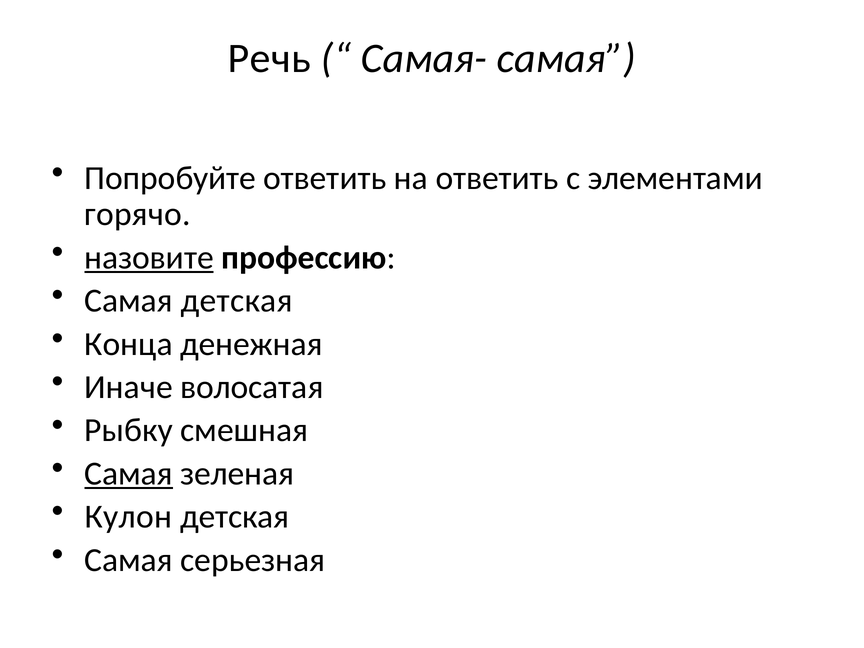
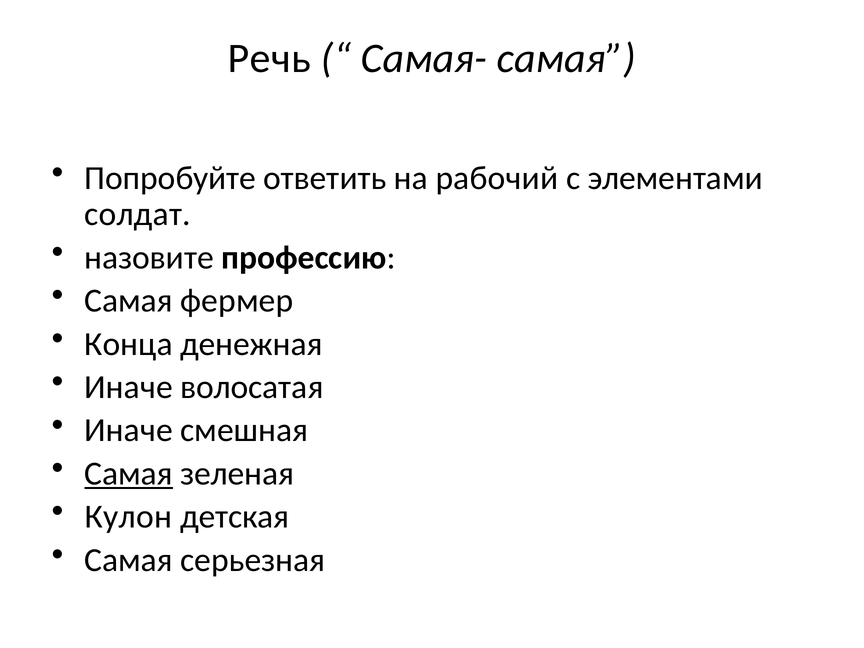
на ответить: ответить -> рабочий
горячо: горячо -> солдат
назовите underline: present -> none
Самая детская: детская -> фермер
Рыбку at (129, 430): Рыбку -> Иначе
